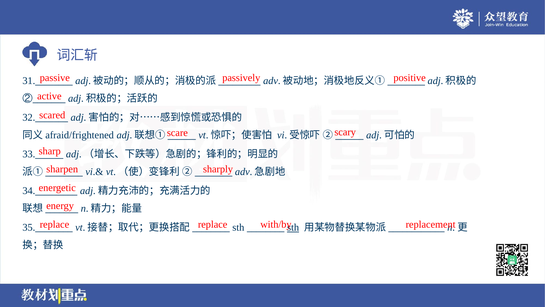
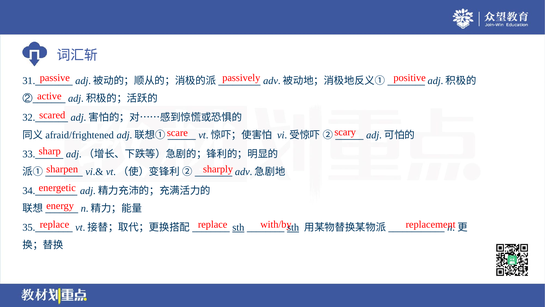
sth at (238, 227) underline: none -> present
